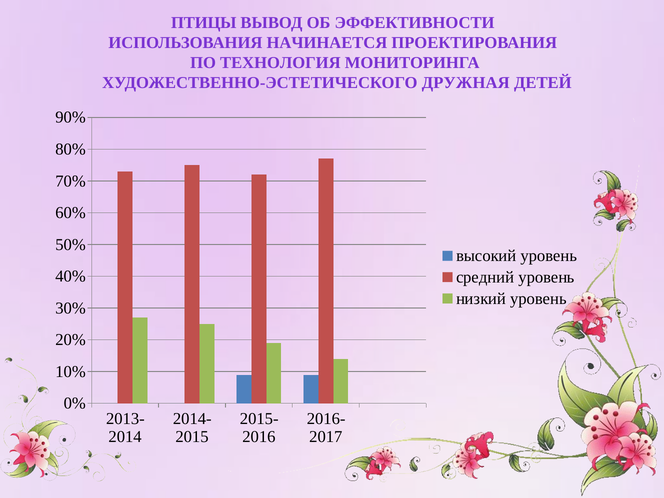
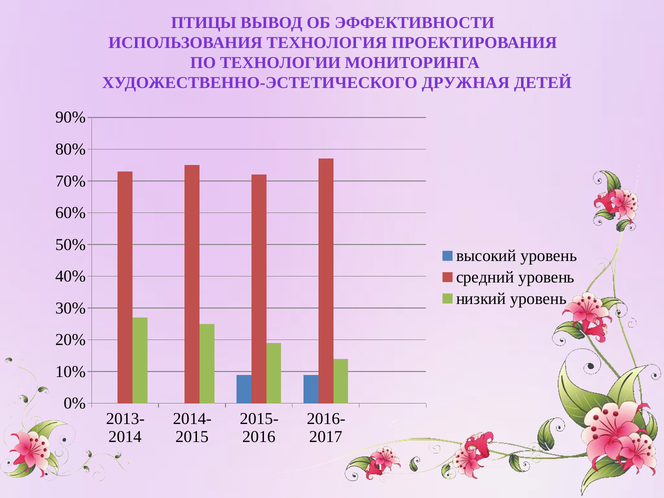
НАЧИНАЕТСЯ: НАЧИНАЕТСЯ -> ТЕХНОЛОГИЯ
ТЕХНОЛОГИЯ: ТЕХНОЛОГИЯ -> ТЕХНОЛОГИИ
